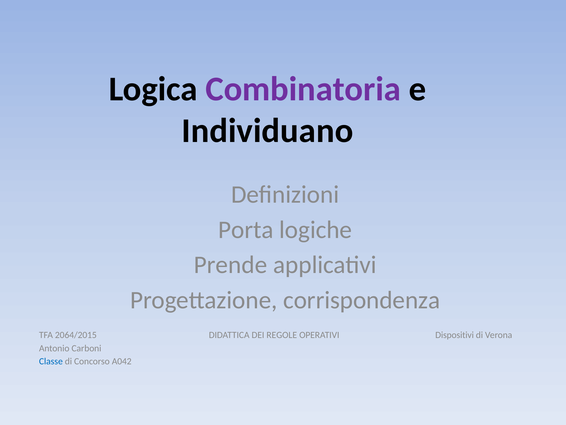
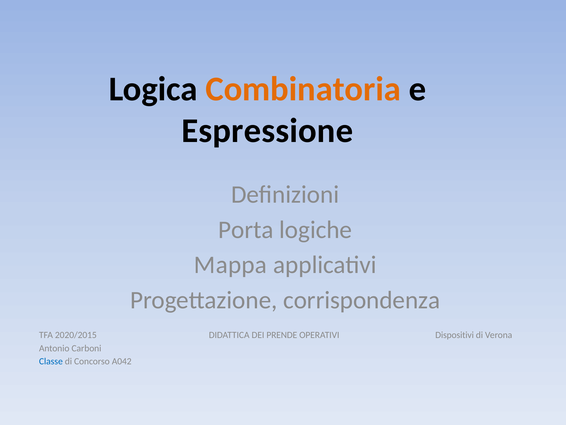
Combinatoria colour: purple -> orange
Individuano: Individuano -> Espressione
Prende: Prende -> Mappa
2064/2015: 2064/2015 -> 2020/2015
REGOLE: REGOLE -> PRENDE
